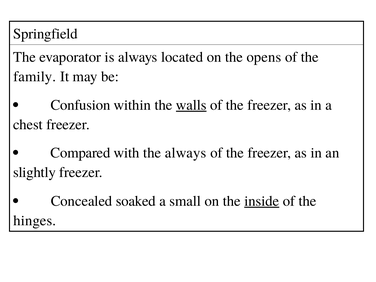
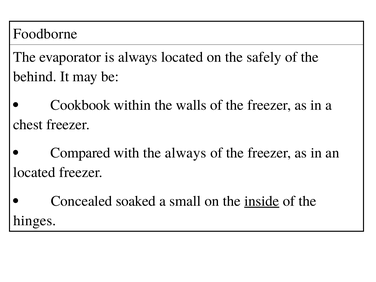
Springfield: Springfield -> Foodborne
opens: opens -> safely
family: family -> behind
Confusion: Confusion -> Cookbook
walls underline: present -> none
slightly at (34, 172): slightly -> located
